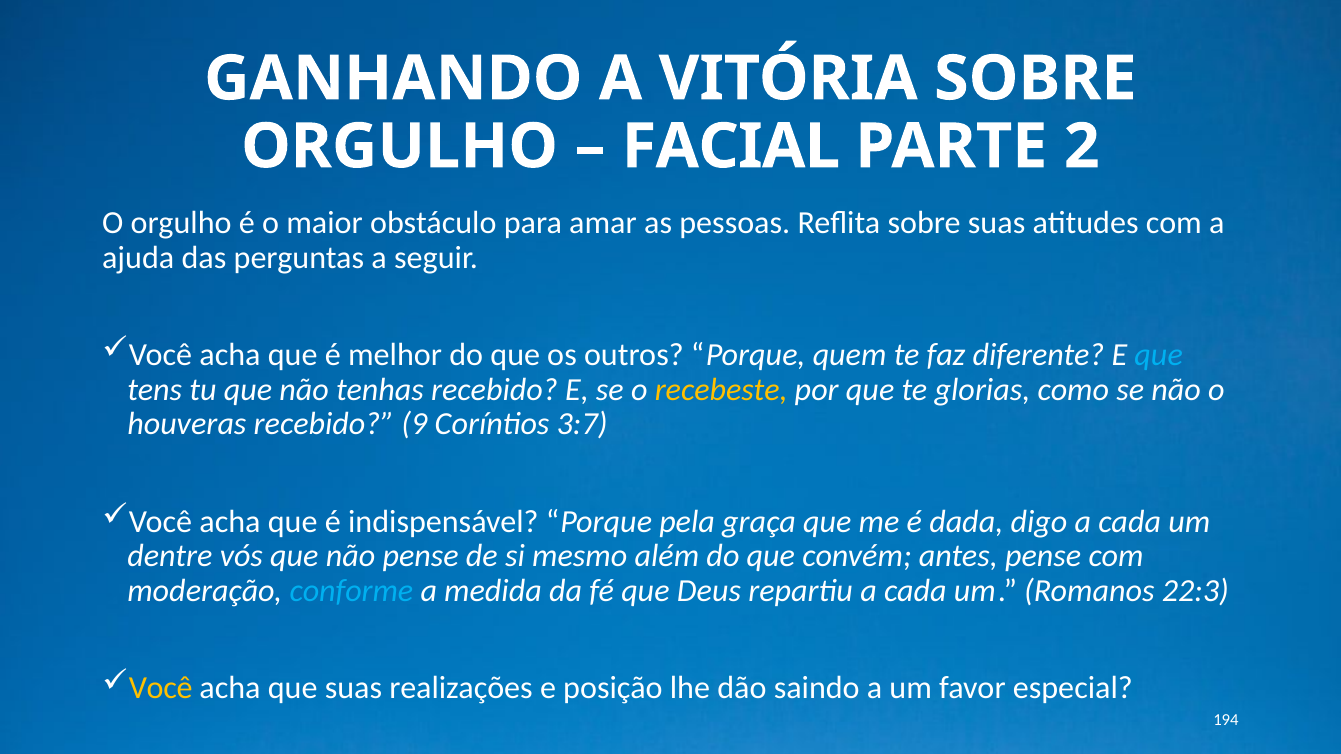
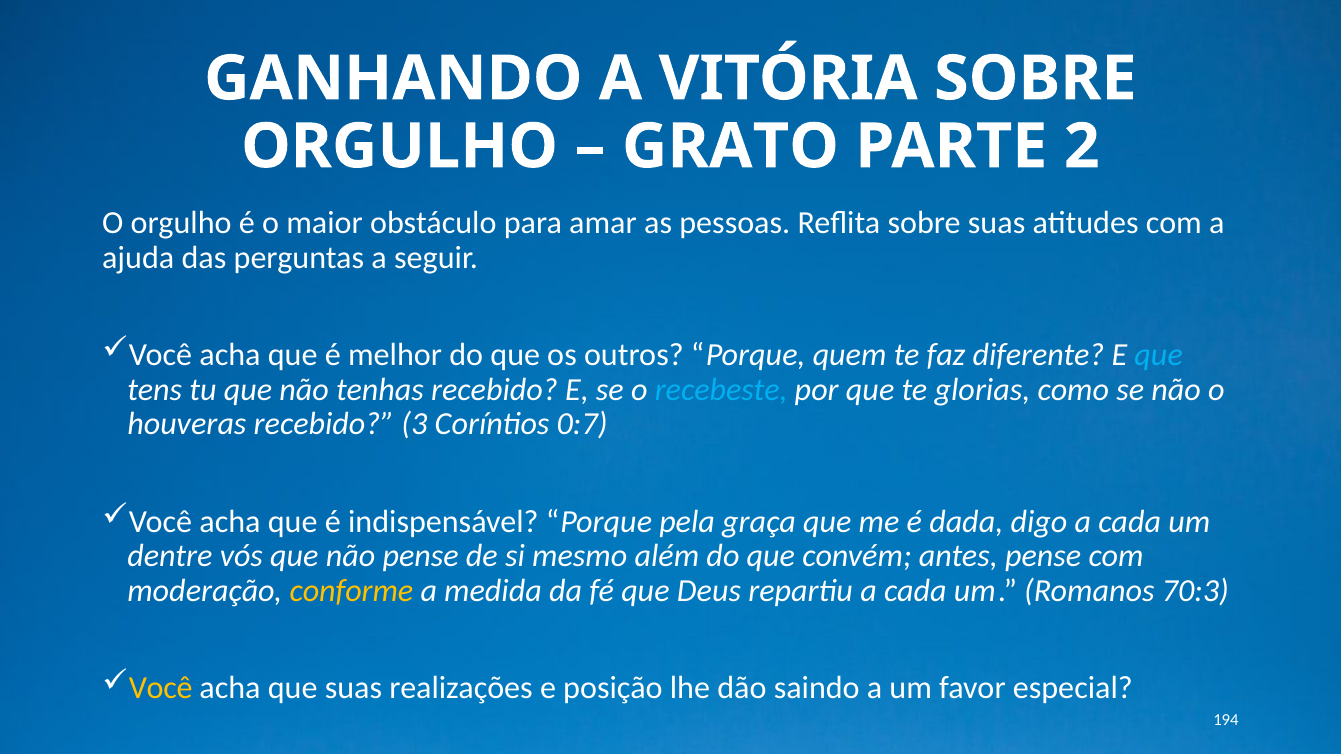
FACIAL: FACIAL -> GRATO
recebeste colour: yellow -> light blue
9: 9 -> 3
3:7: 3:7 -> 0:7
conforme colour: light blue -> yellow
22:3: 22:3 -> 70:3
